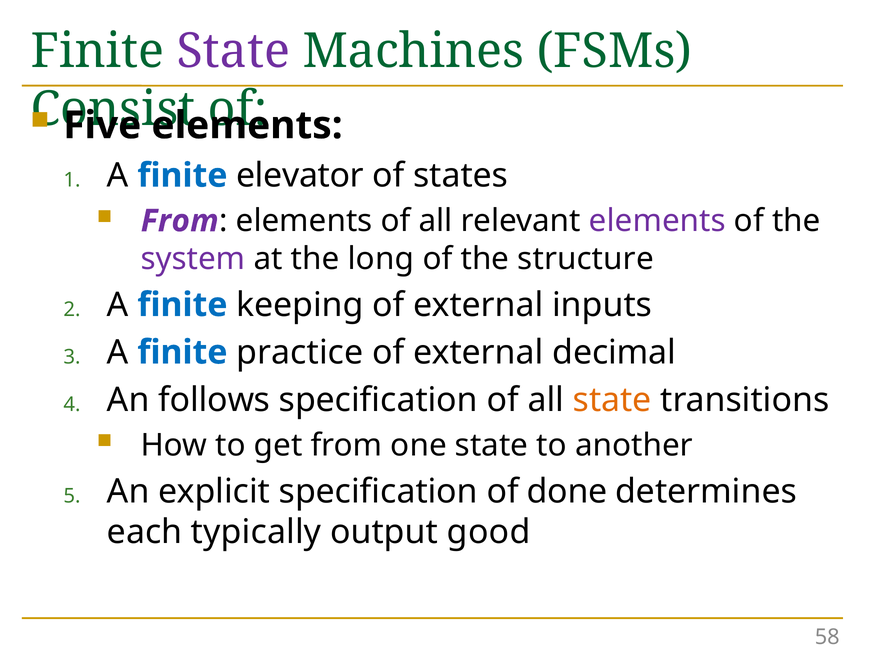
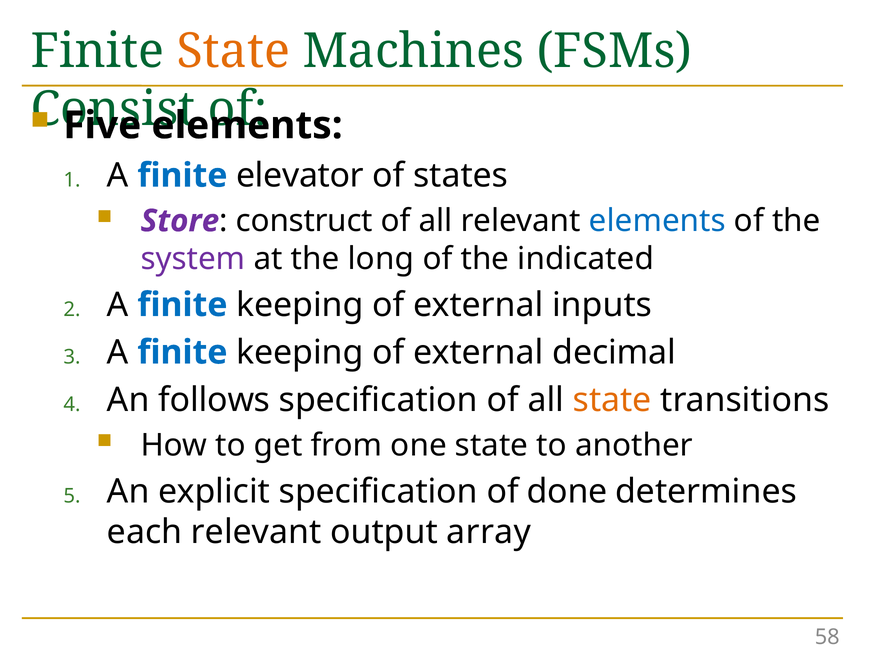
State at (233, 51) colour: purple -> orange
From at (180, 221): From -> Store
elements at (304, 221): elements -> construct
elements at (657, 221) colour: purple -> blue
structure: structure -> indicated
practice at (300, 352): practice -> keeping
each typically: typically -> relevant
good: good -> array
